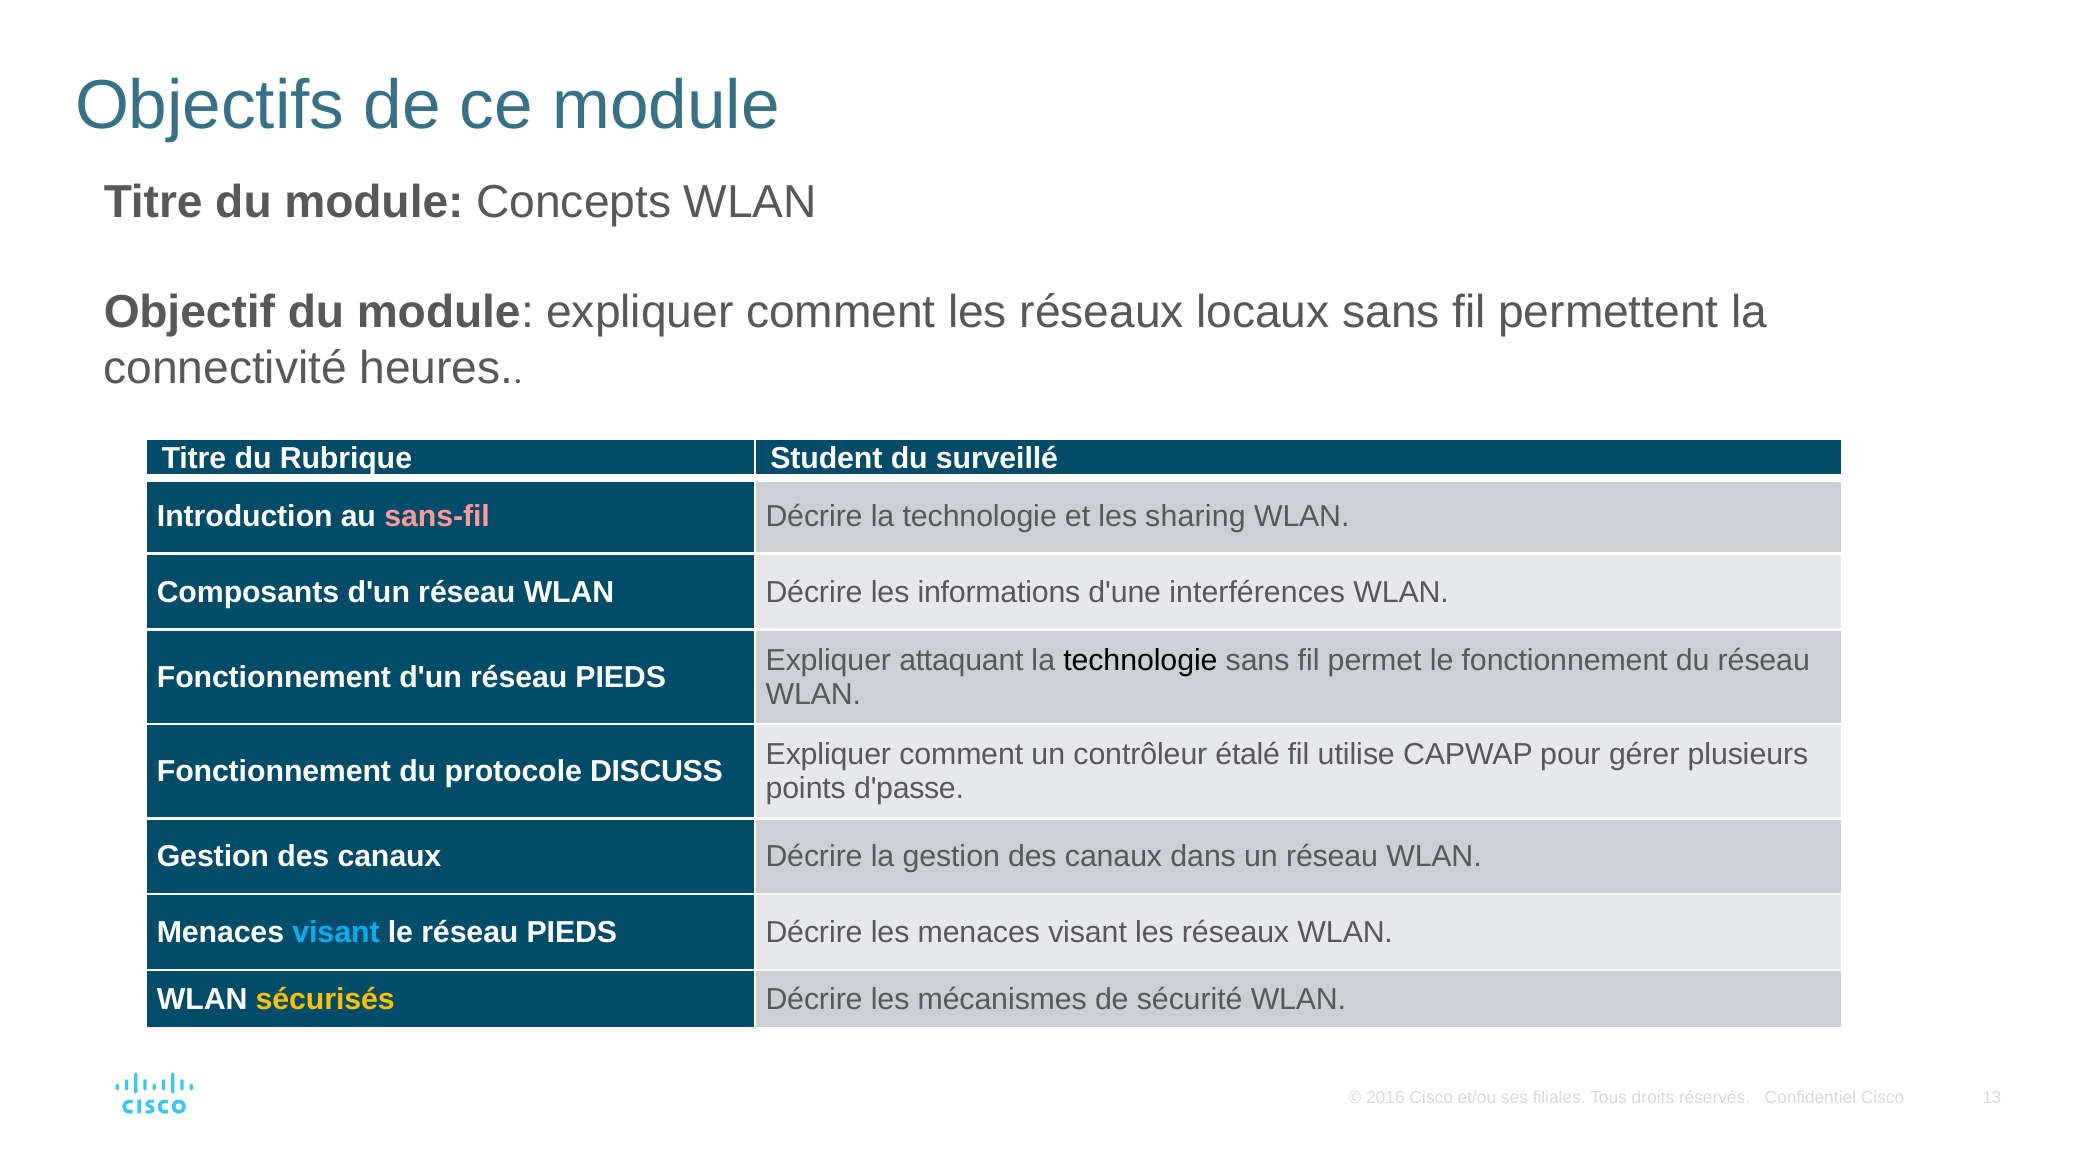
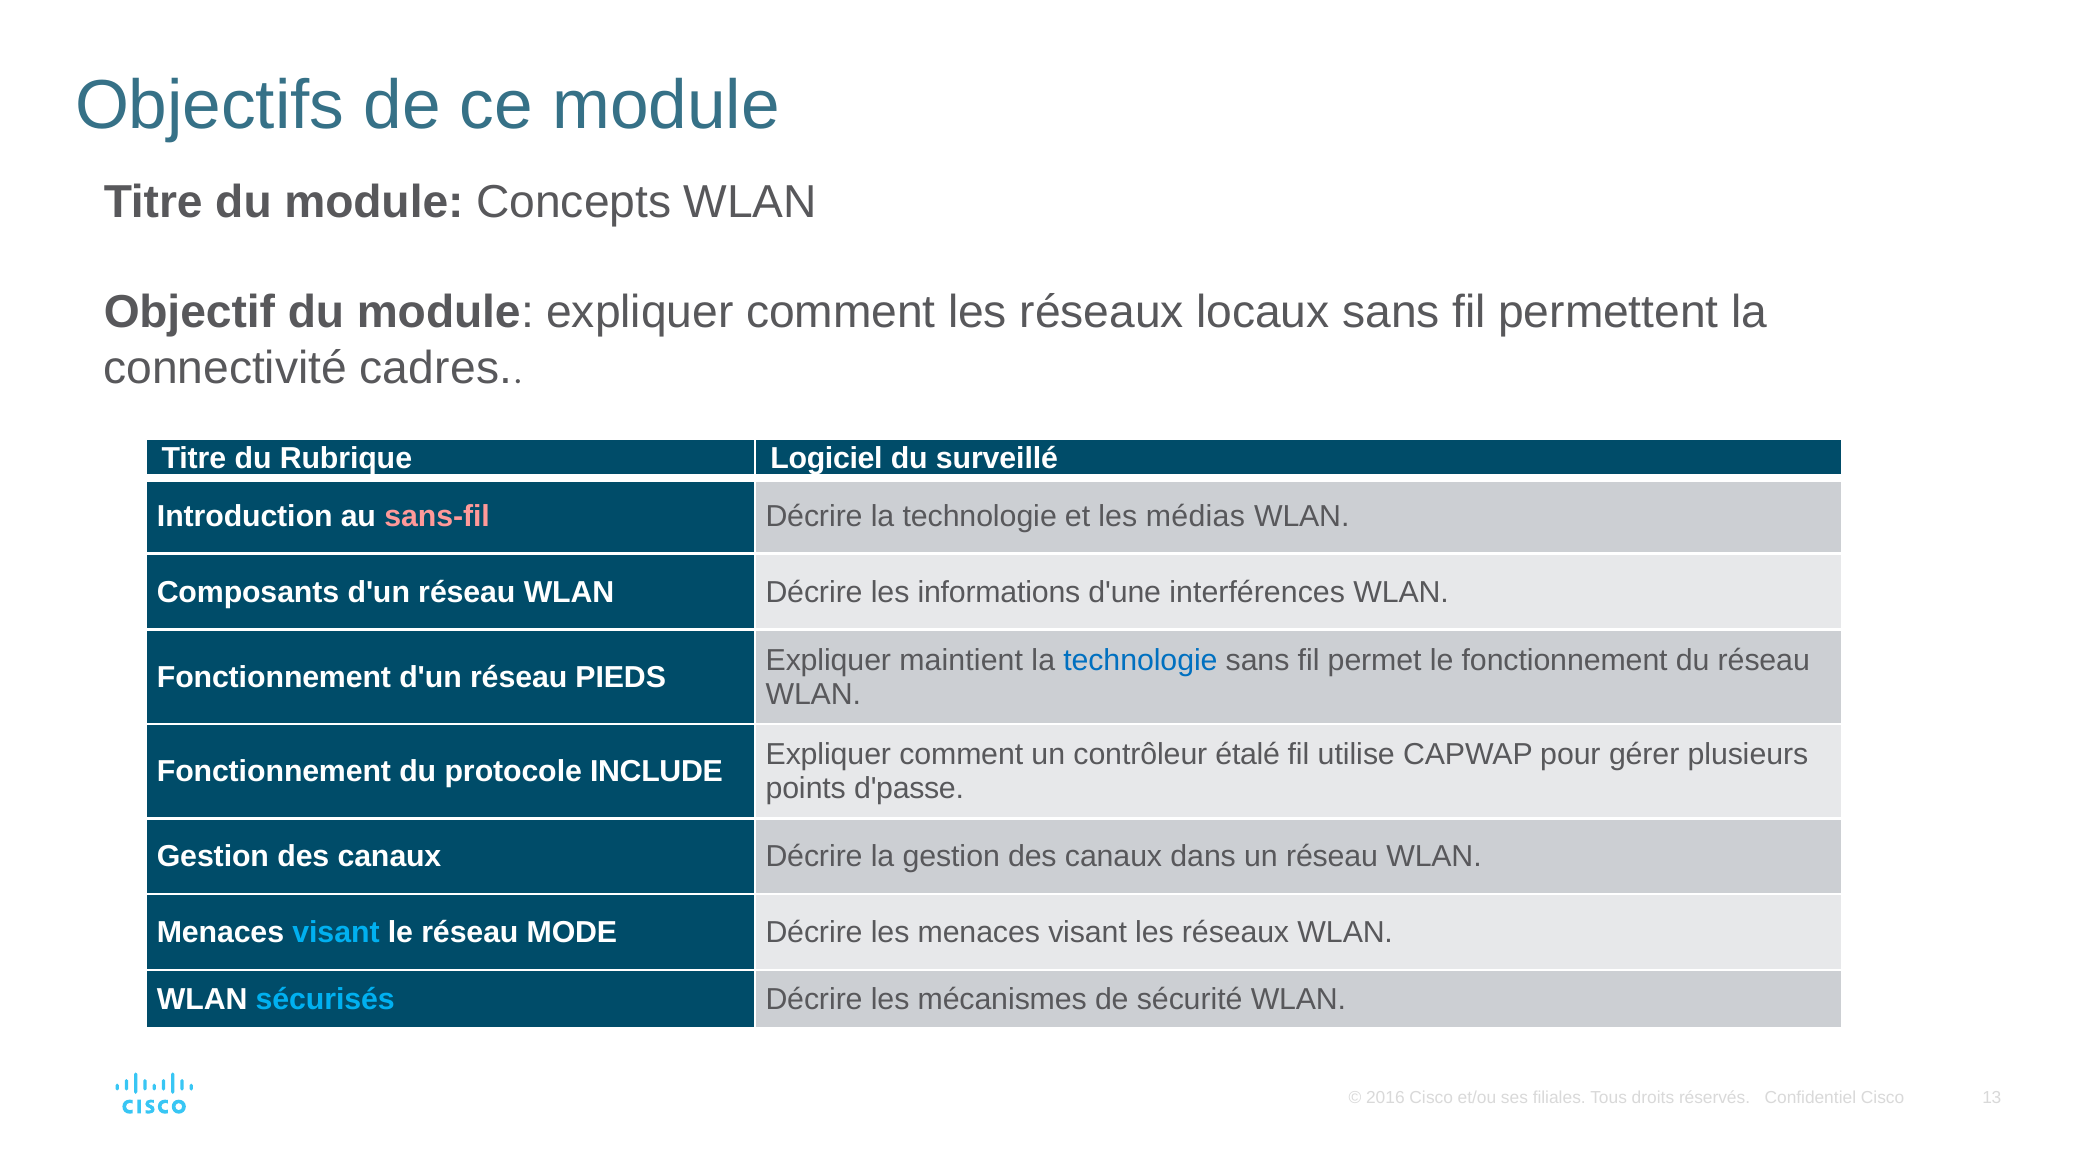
heures: heures -> cadres
Student: Student -> Logiciel
sharing: sharing -> médias
attaquant: attaquant -> maintient
technologie at (1140, 660) colour: black -> blue
DISCUSS: DISCUSS -> INCLUDE
le réseau PIEDS: PIEDS -> MODE
sécurisés colour: yellow -> light blue
